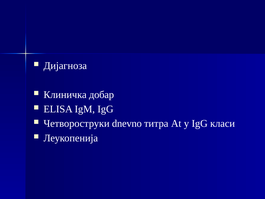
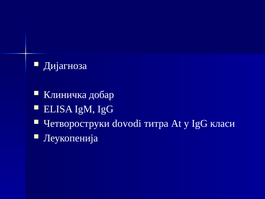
dnevno: dnevno -> dovodi
